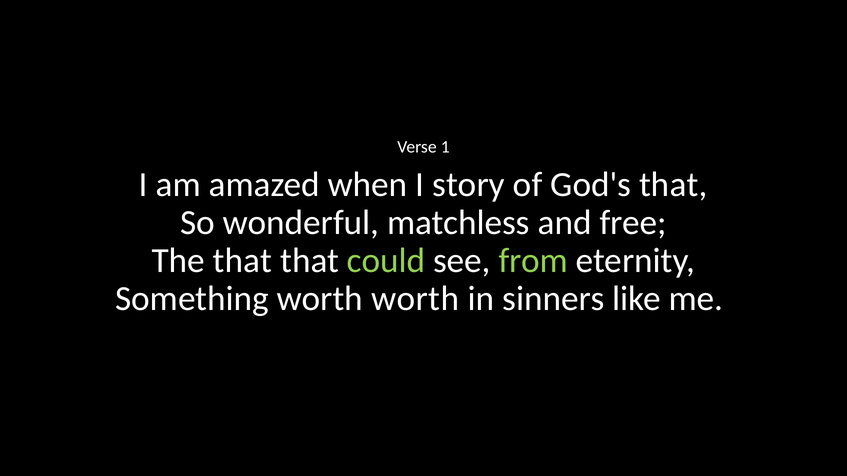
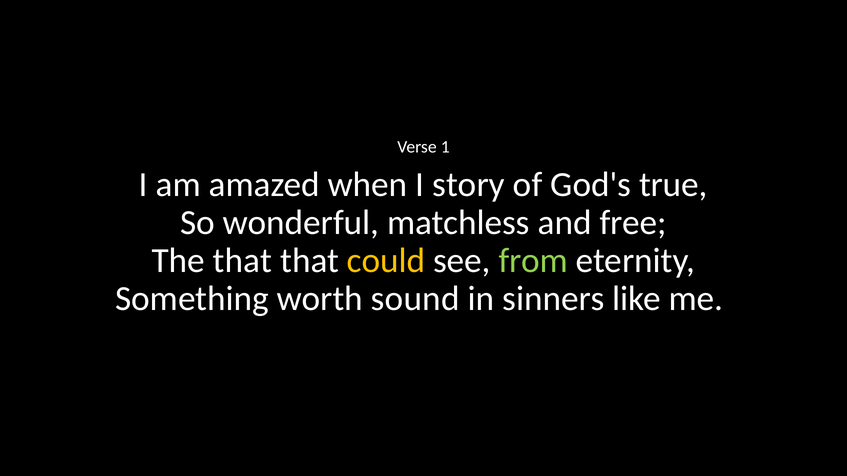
God's that: that -> true
could colour: light green -> yellow
worth worth: worth -> sound
